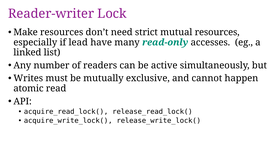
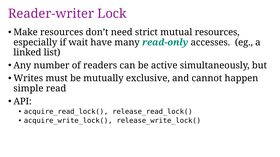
lead: lead -> wait
atomic: atomic -> simple
